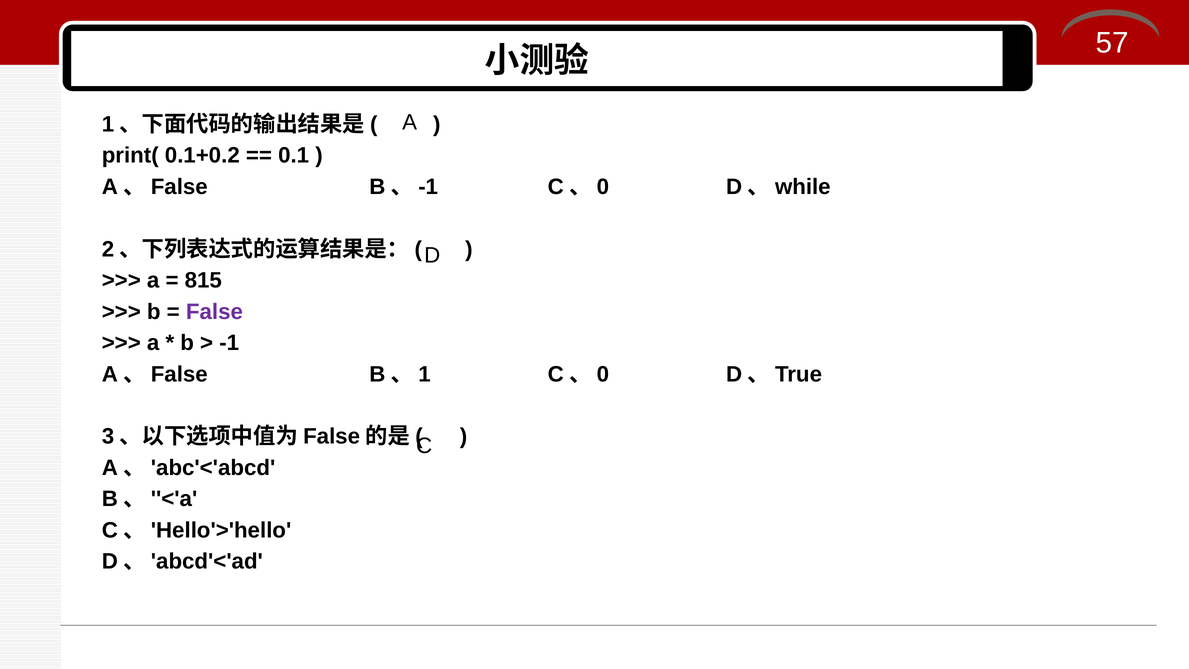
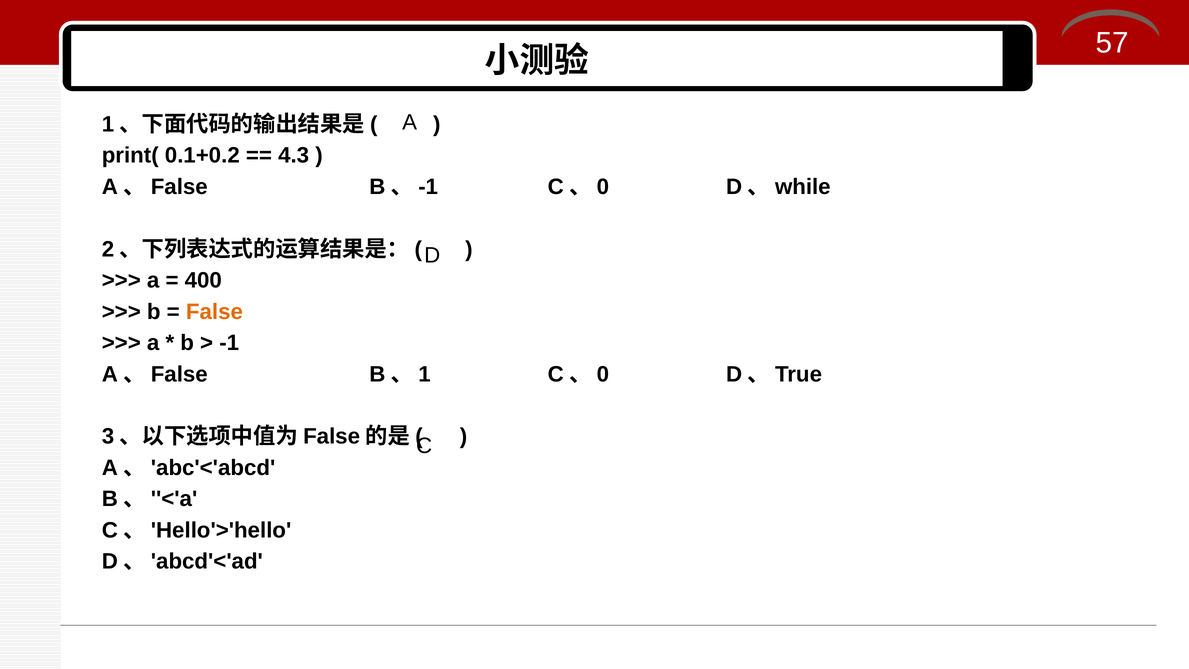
0.1: 0.1 -> 4.3
815: 815 -> 400
False colour: purple -> orange
